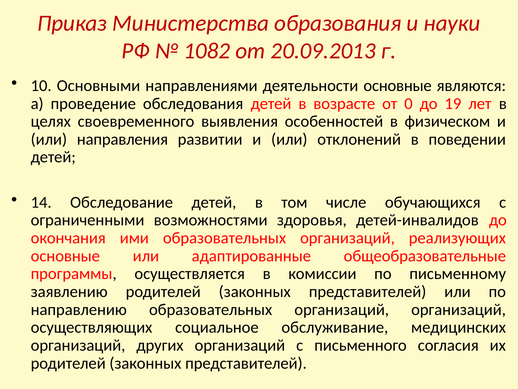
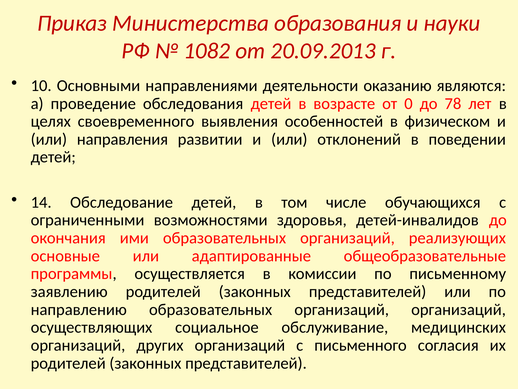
деятельности основные: основные -> оказанию
19: 19 -> 78
